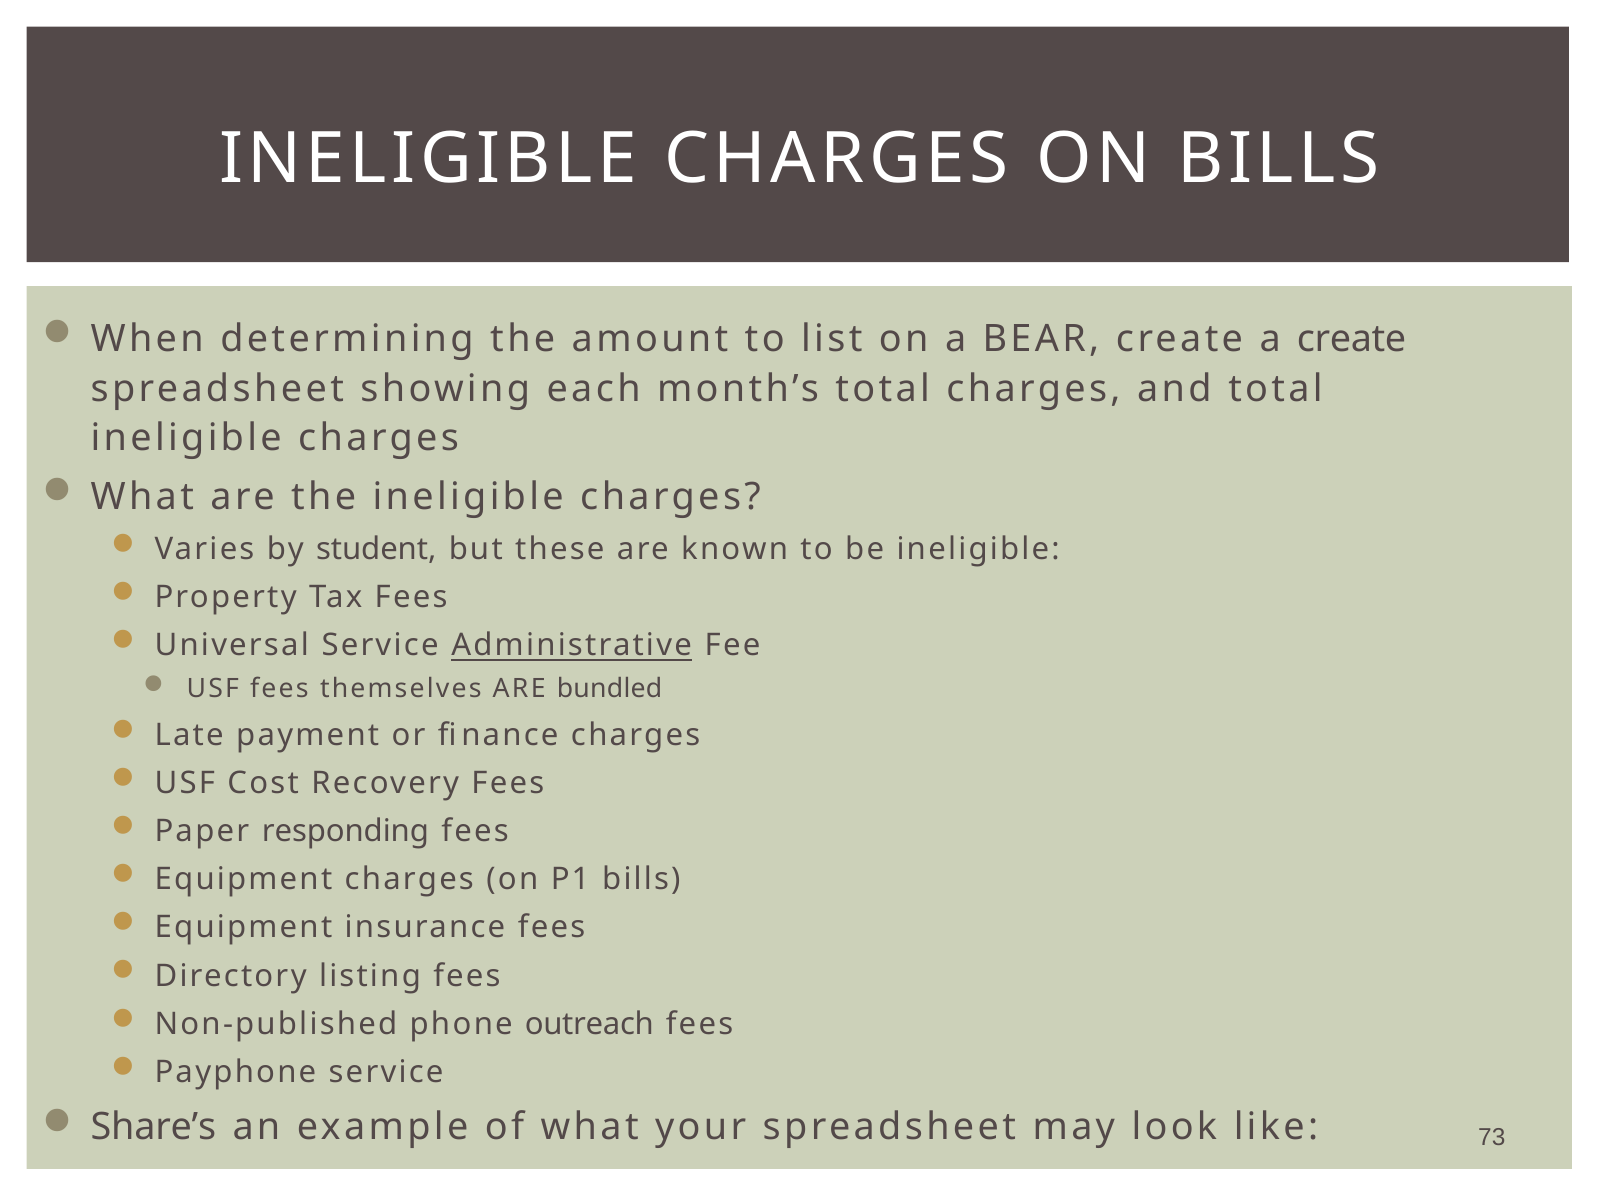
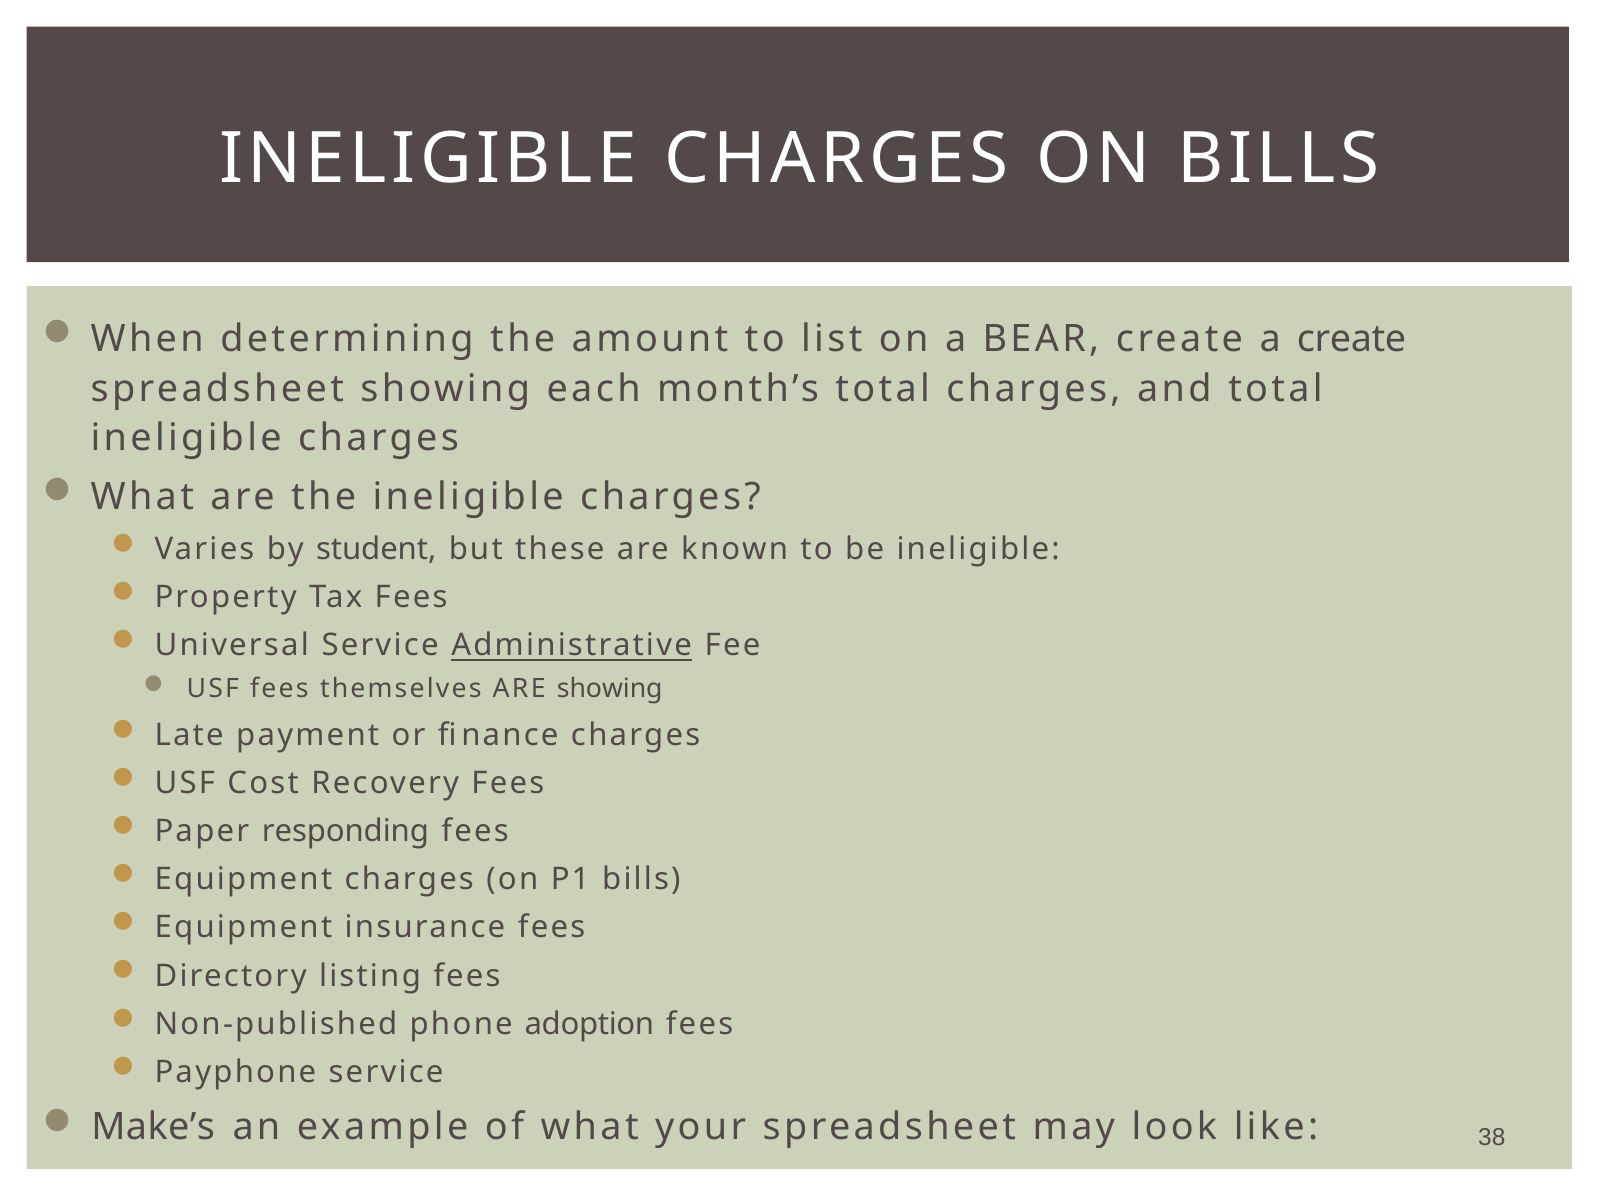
ARE bundled: bundled -> showing
outreach: outreach -> adoption
Share’s: Share’s -> Make’s
73: 73 -> 38
